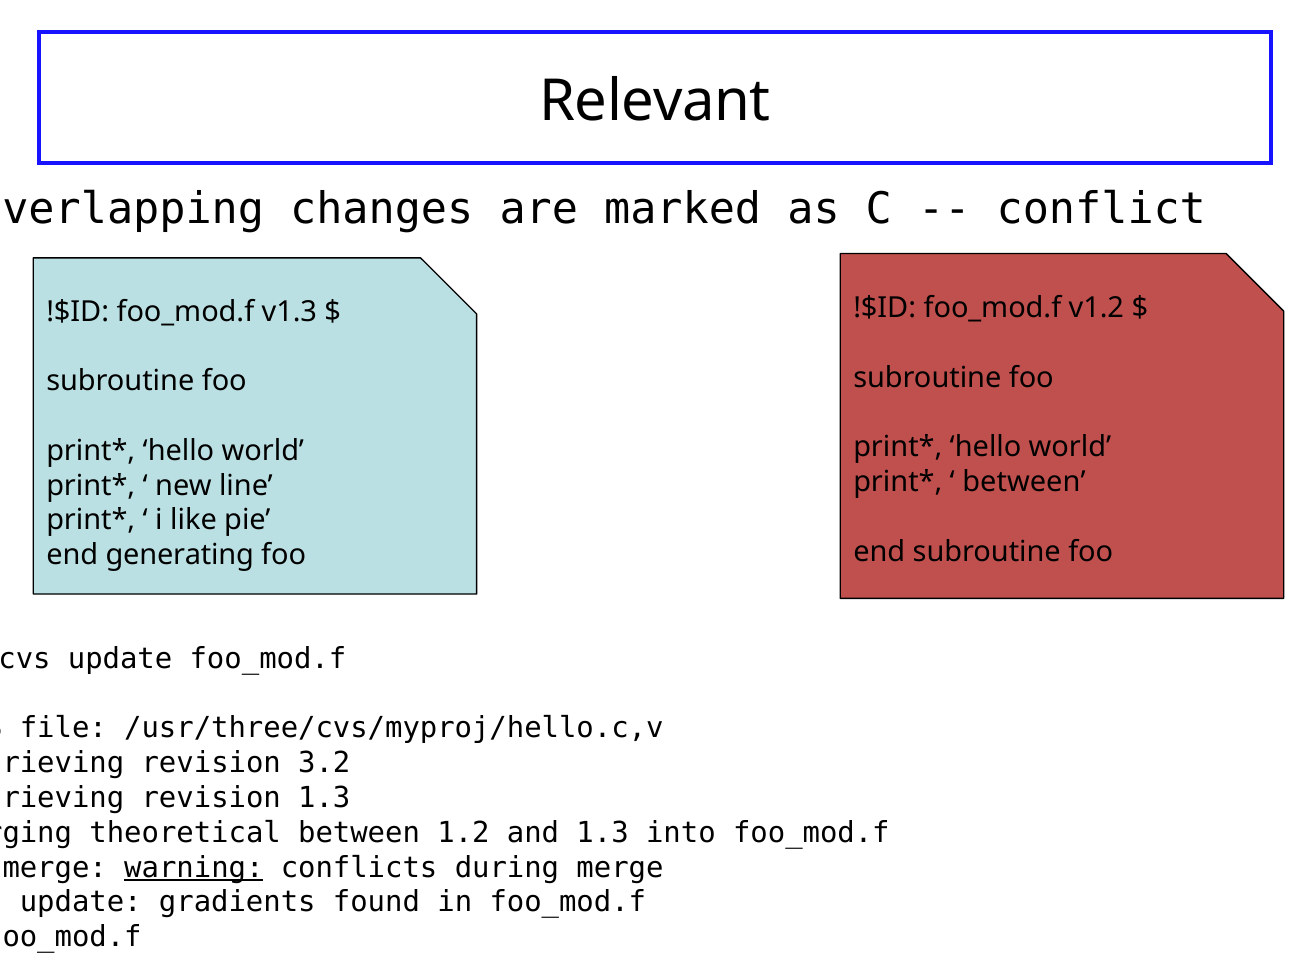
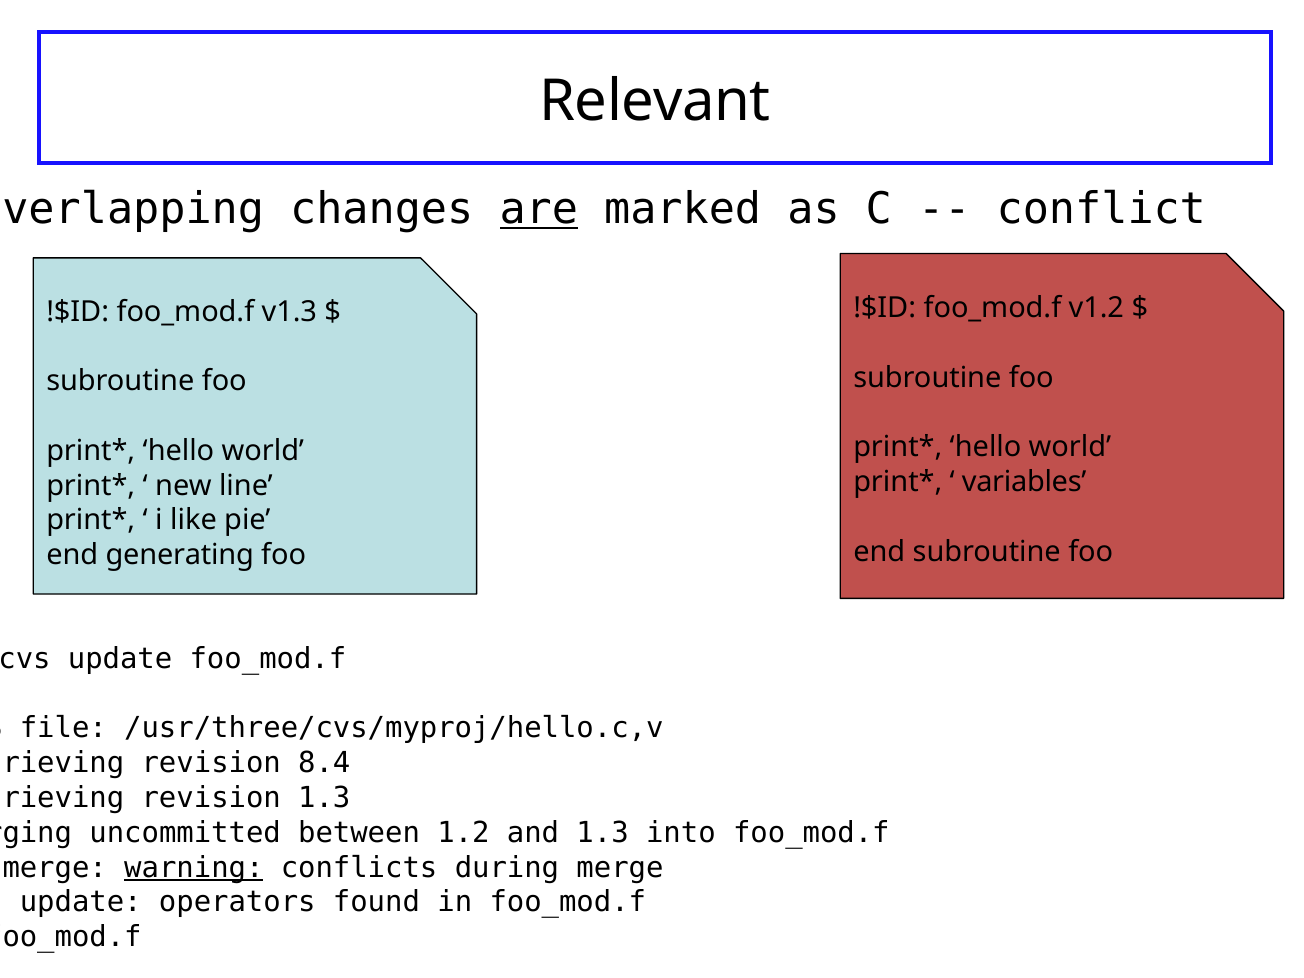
are underline: none -> present
between at (1024, 482): between -> variables
3.2: 3.2 -> 8.4
theoretical: theoretical -> uncommitted
gradients: gradients -> operators
